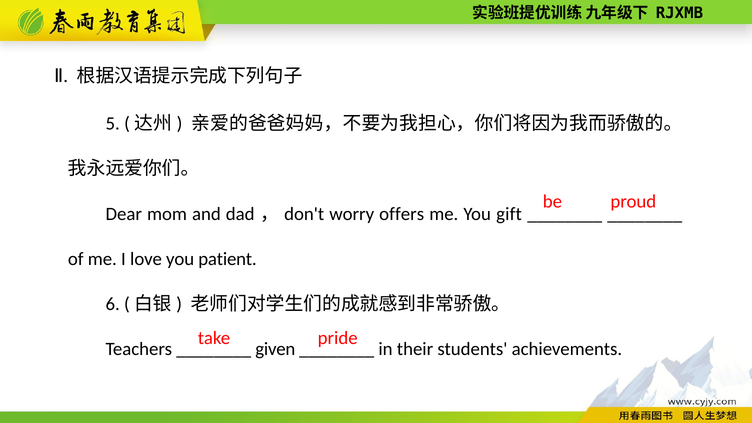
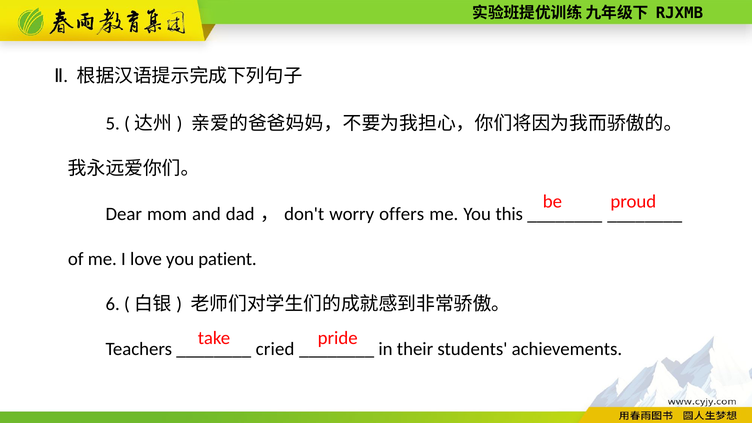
gift: gift -> this
given: given -> cried
